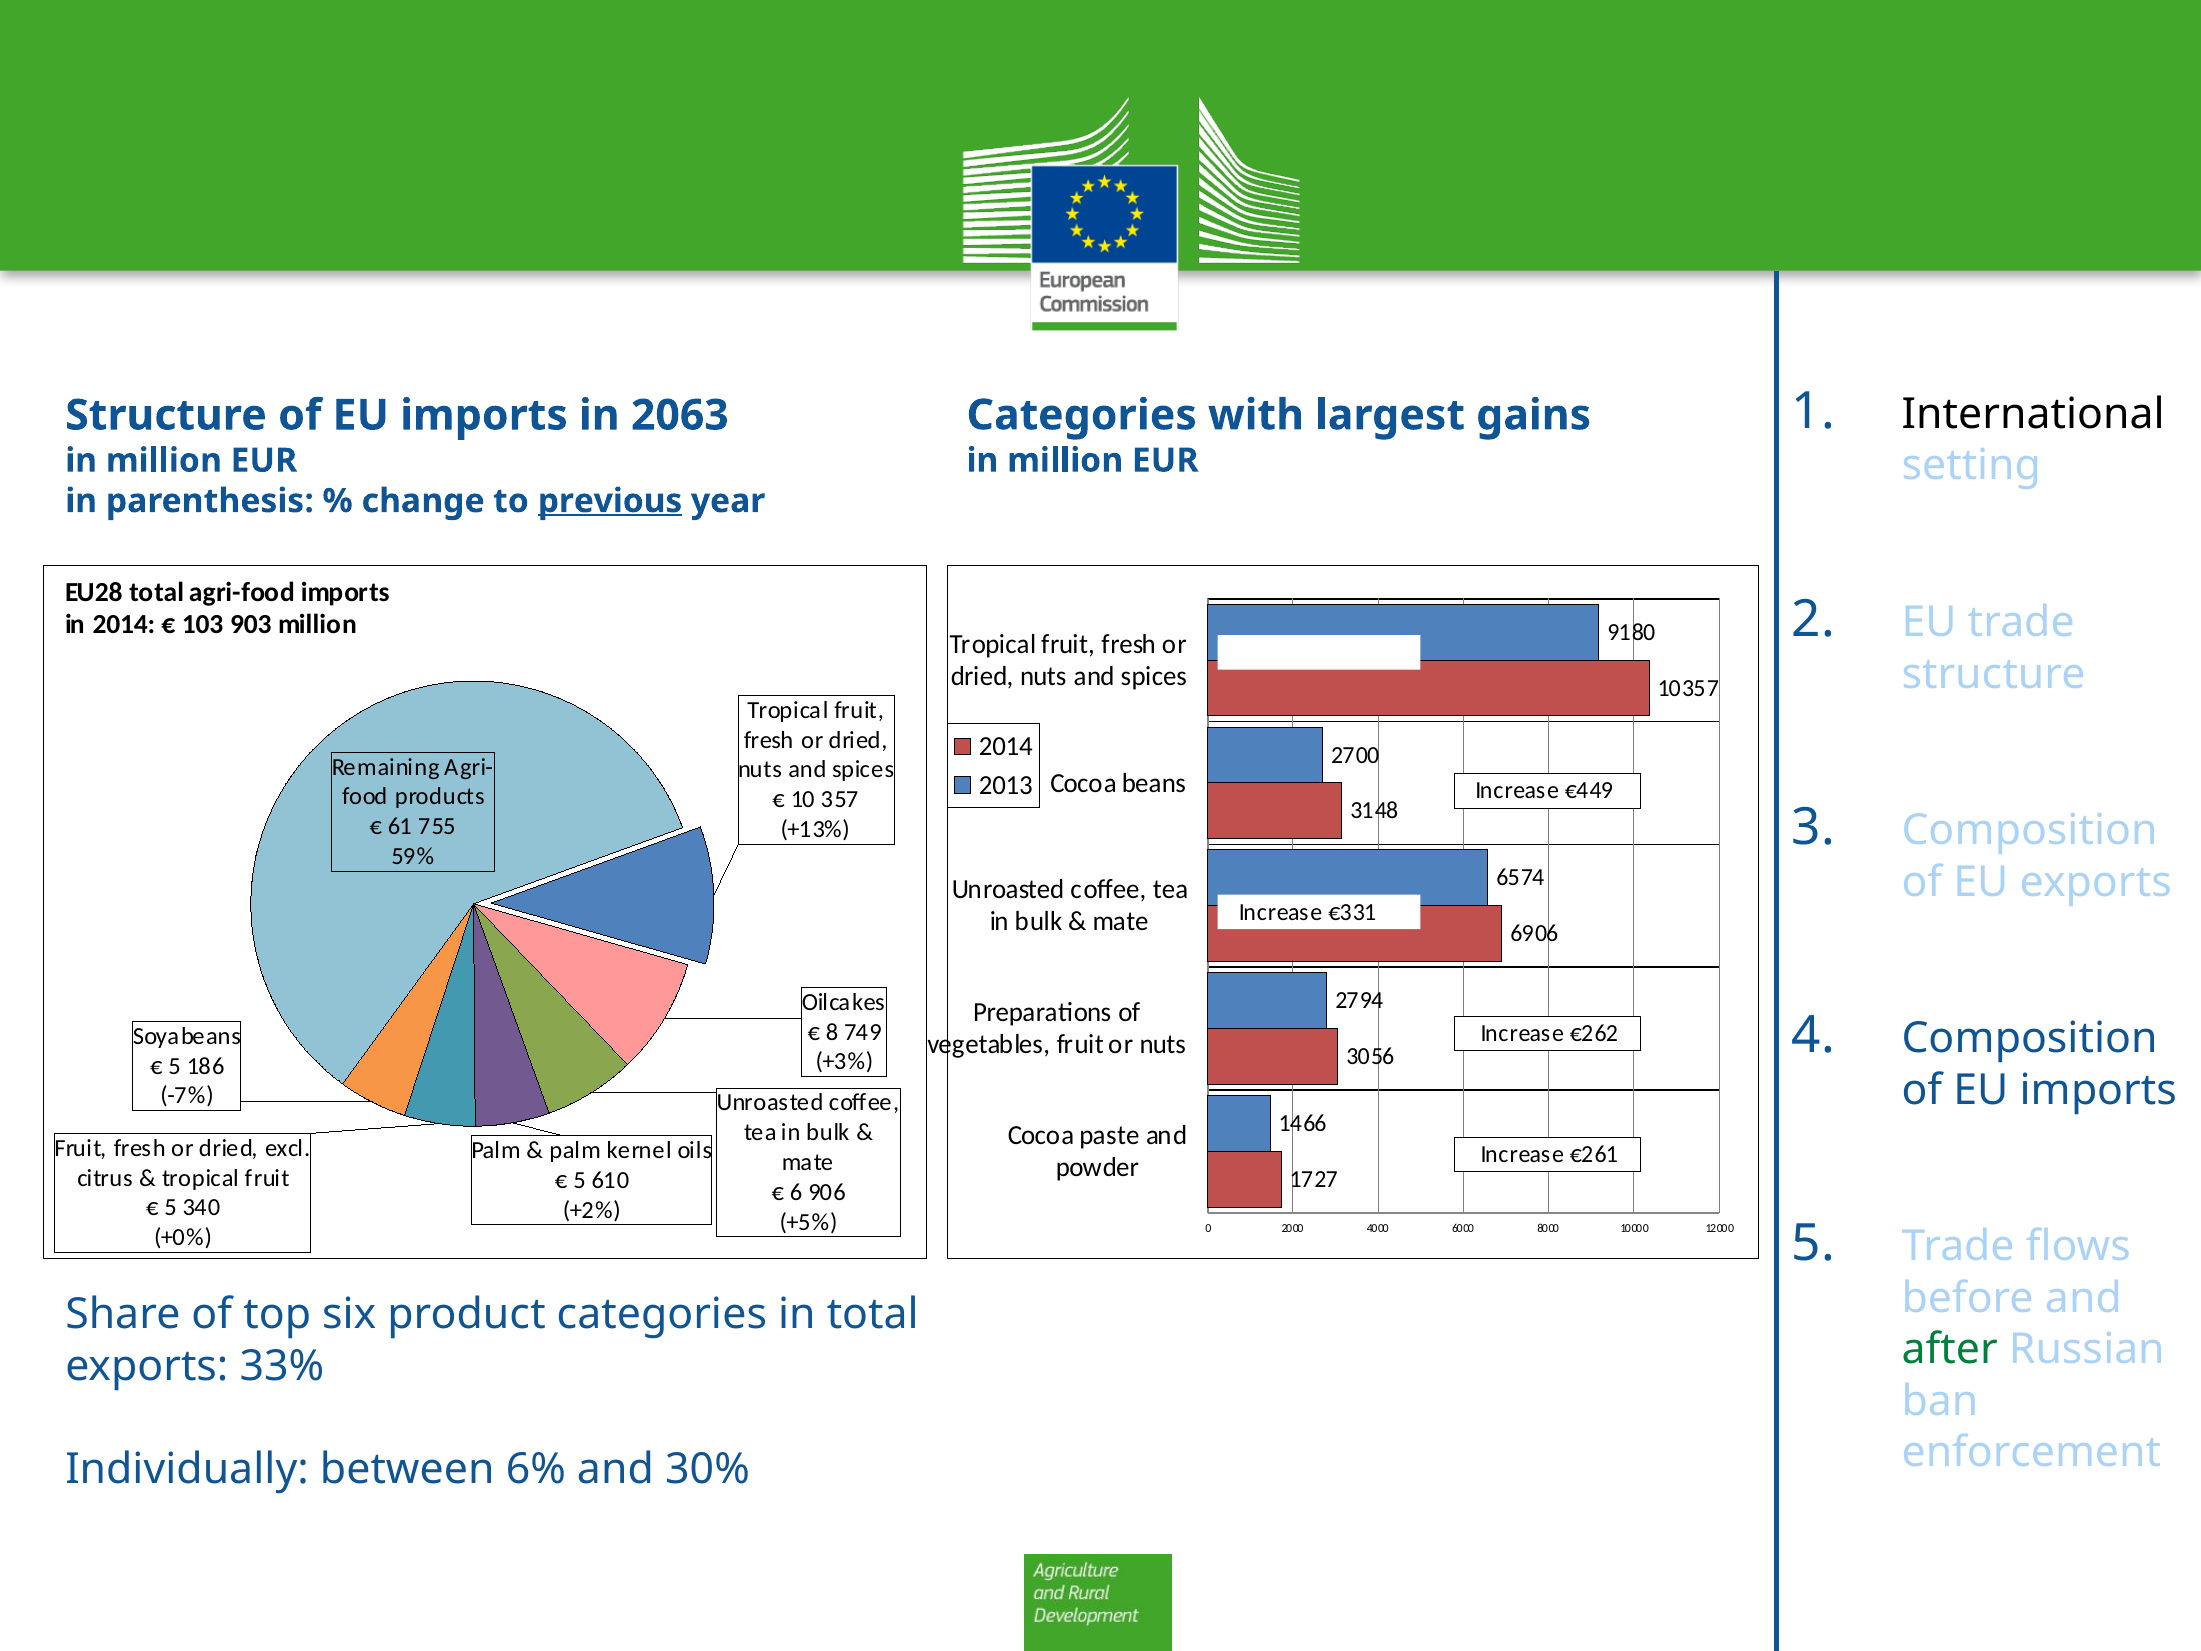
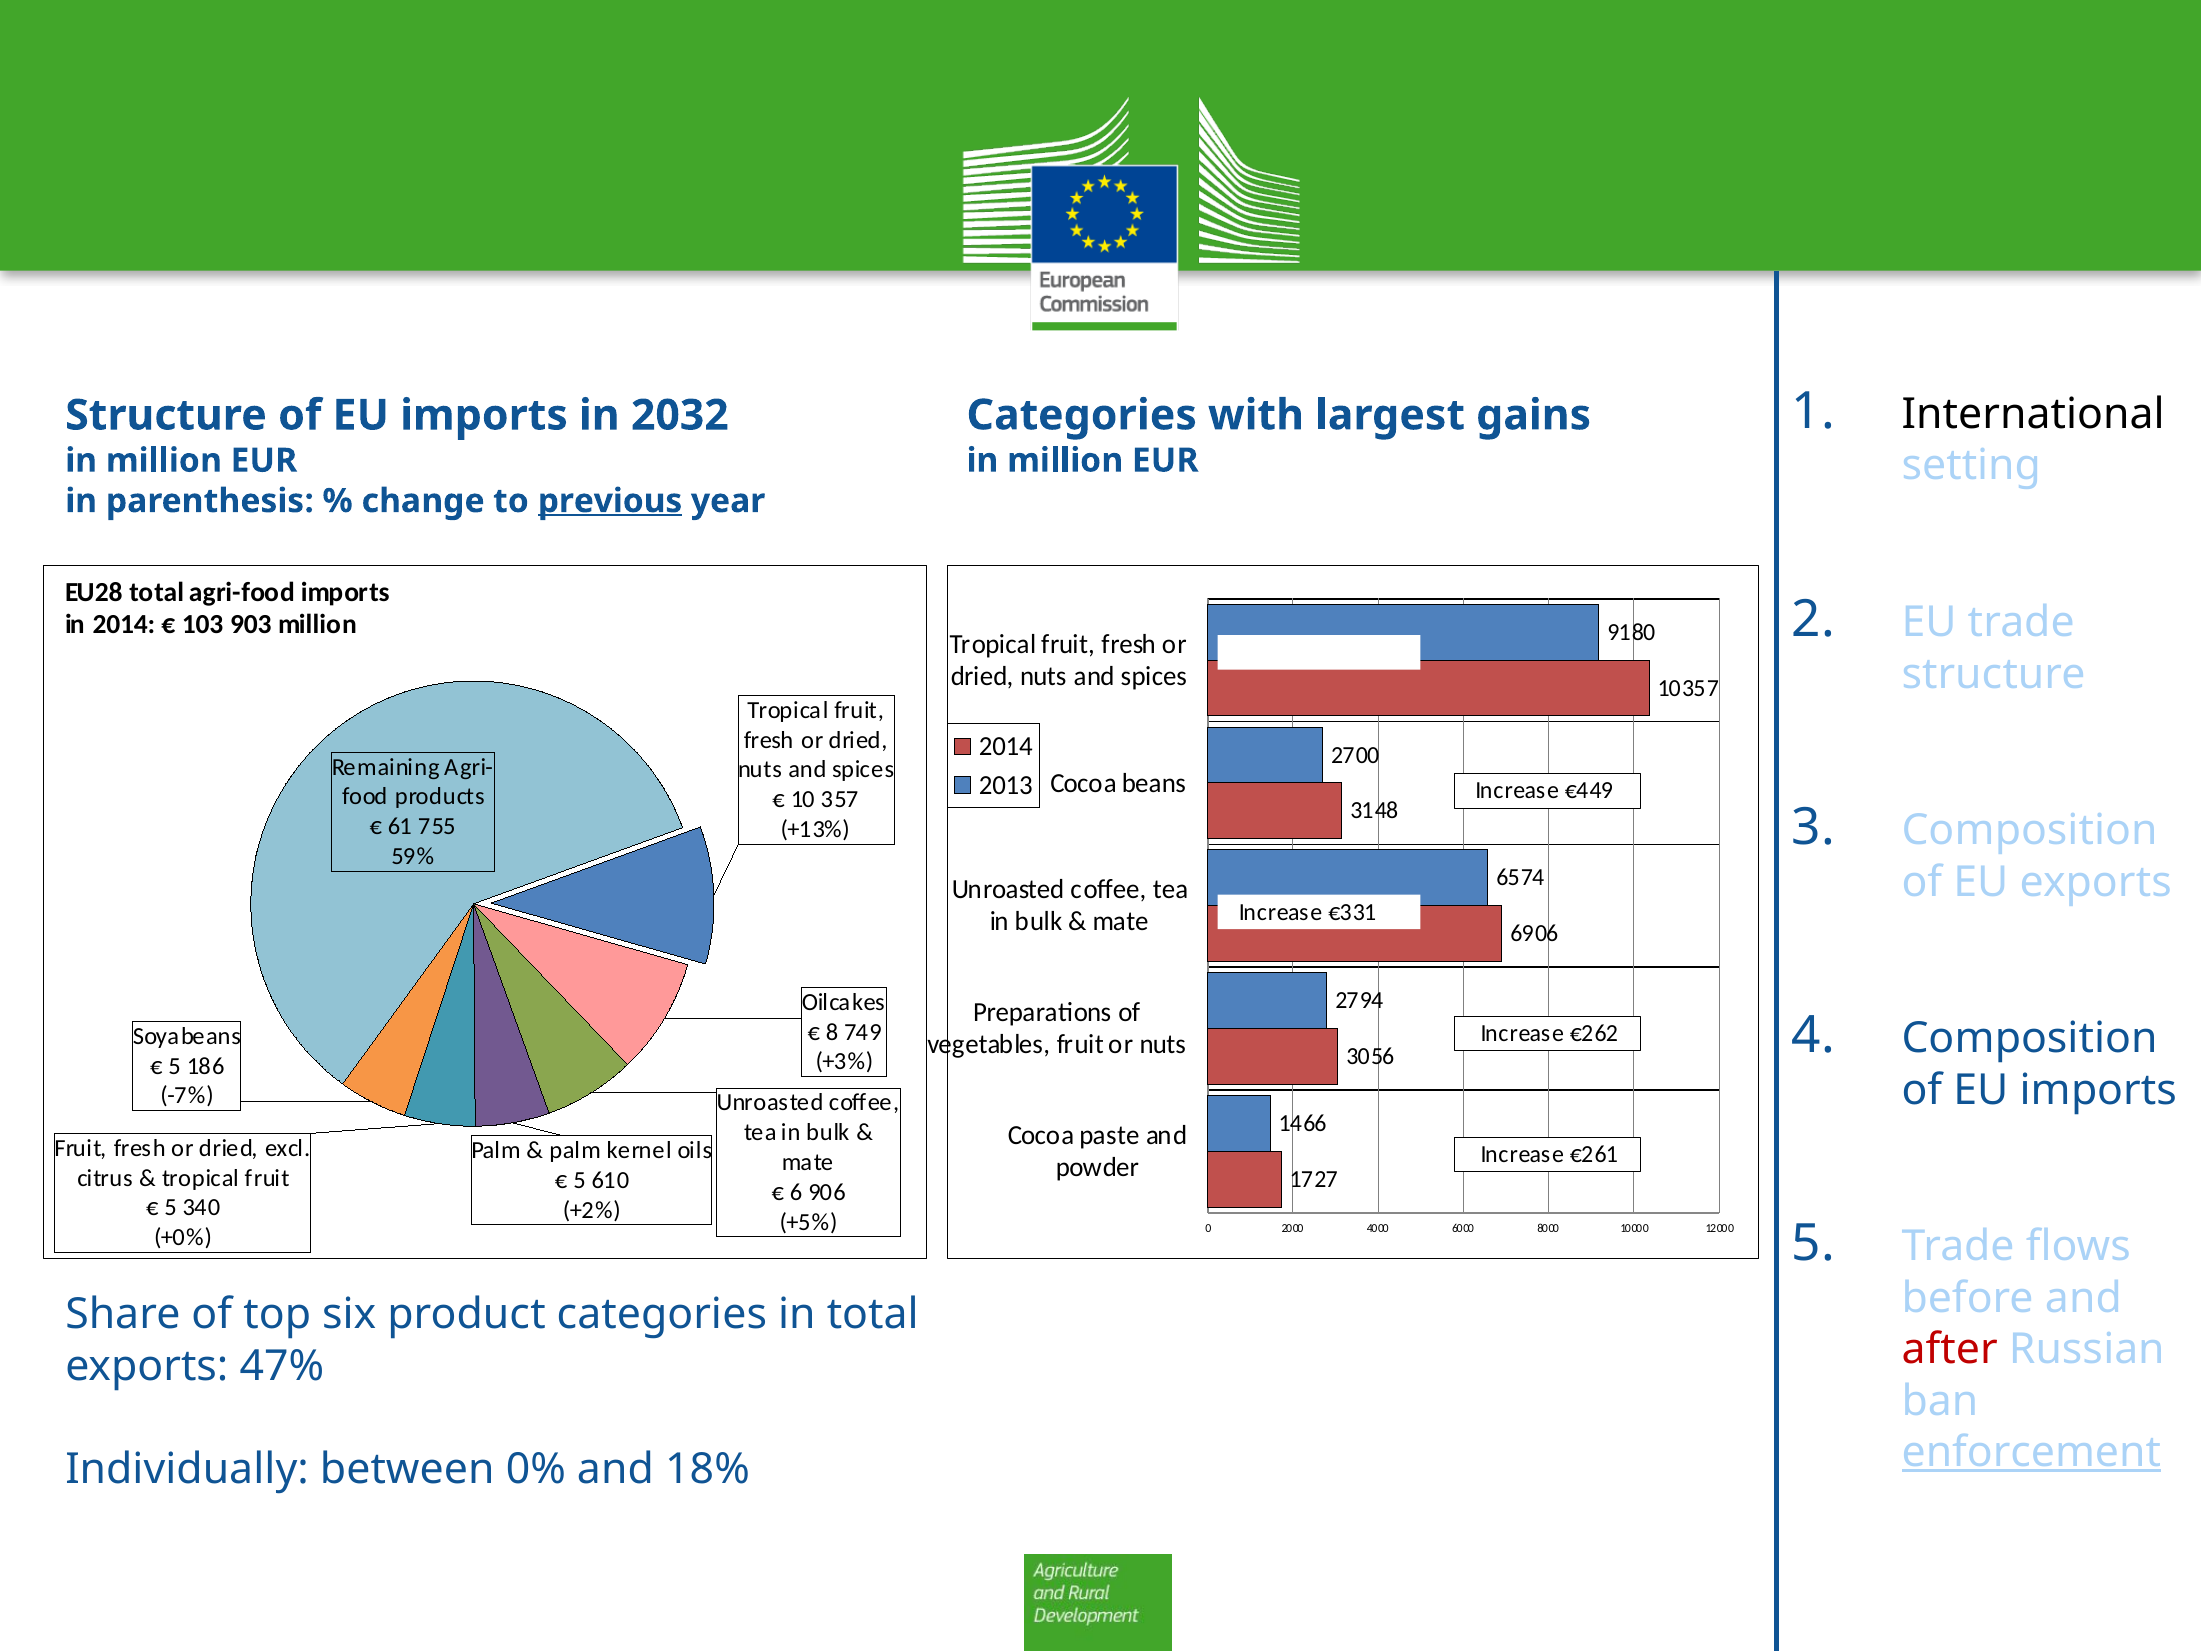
2063: 2063 -> 2032
after colour: green -> red
33%: 33% -> 47%
enforcement underline: none -> present
6%: 6% -> 0%
30%: 30% -> 18%
